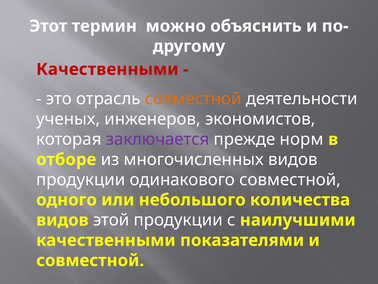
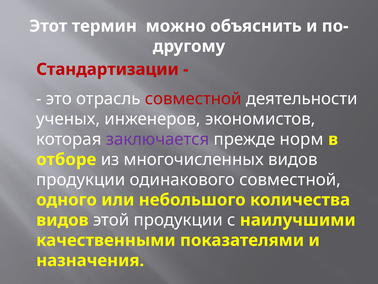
Качественными at (107, 69): Качественными -> Стандартизации
совместной at (193, 99) colour: orange -> red
совместной at (90, 260): совместной -> назначения
